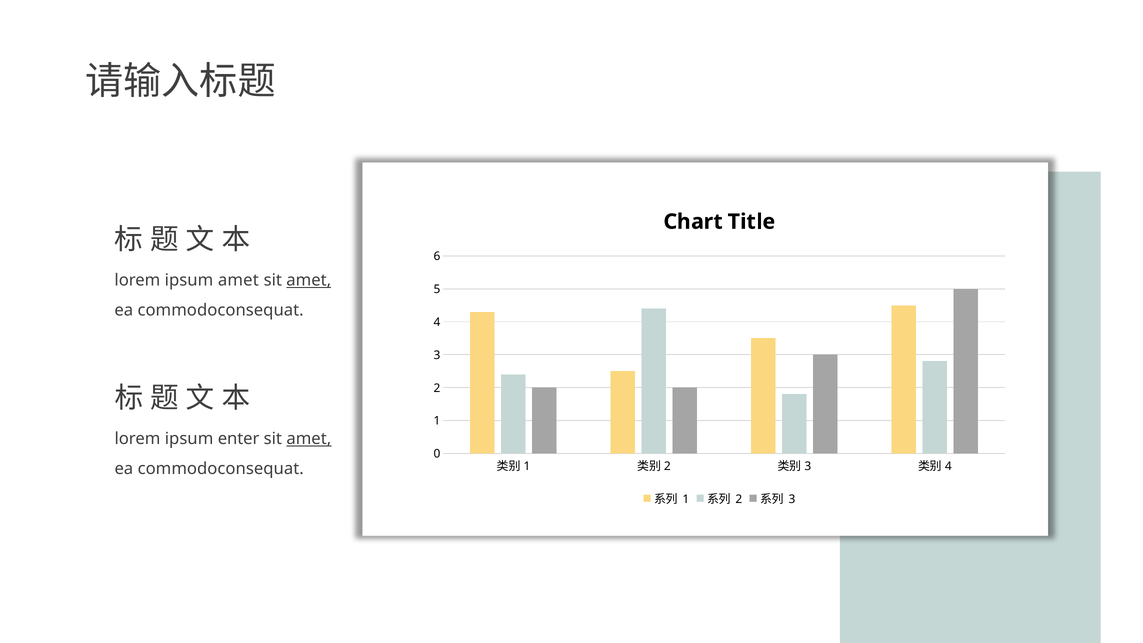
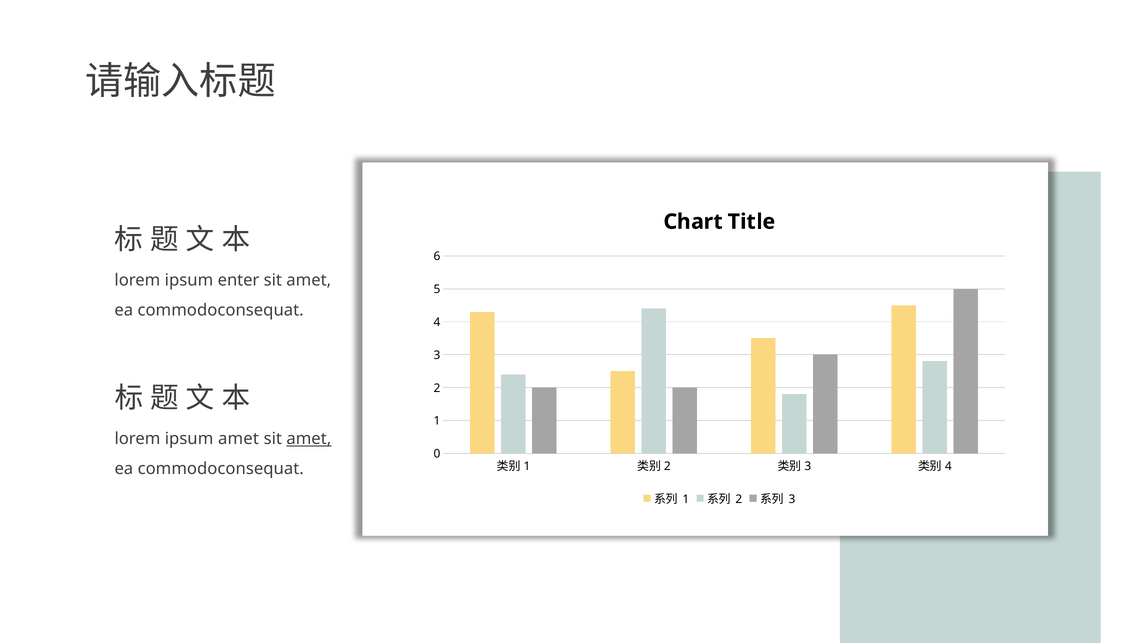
ipsum amet: amet -> enter
amet at (309, 280) underline: present -> none
ipsum enter: enter -> amet
